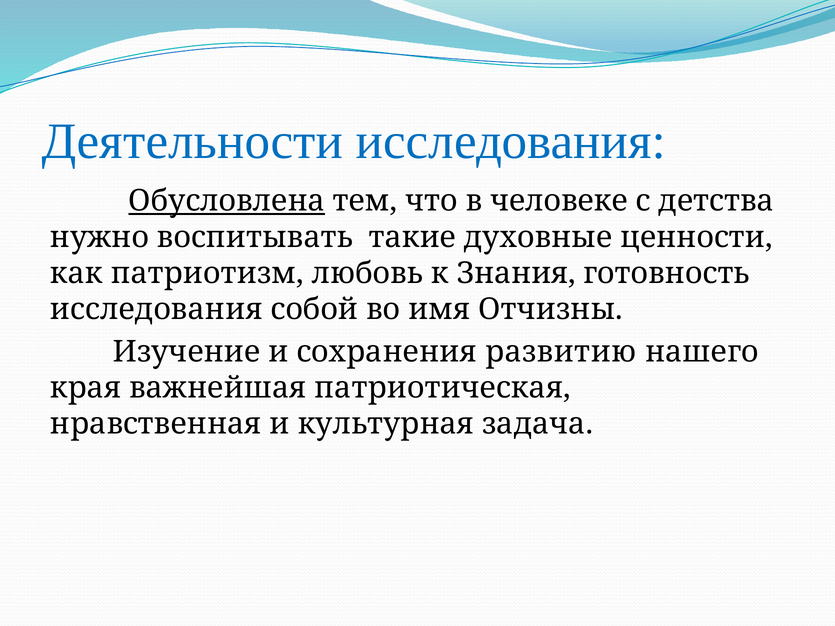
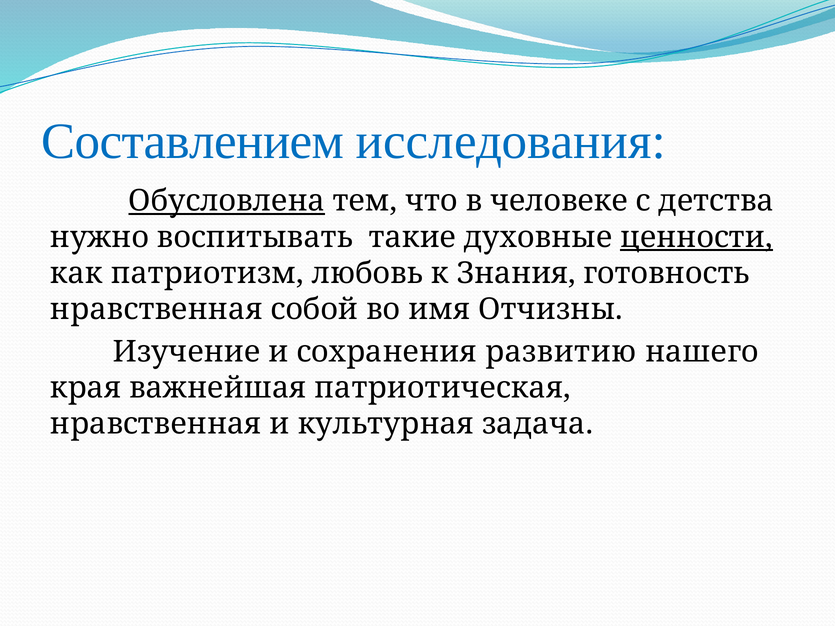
Деятельности: Деятельности -> Составлением
ценности underline: none -> present
исследования at (156, 310): исследования -> нравственная
